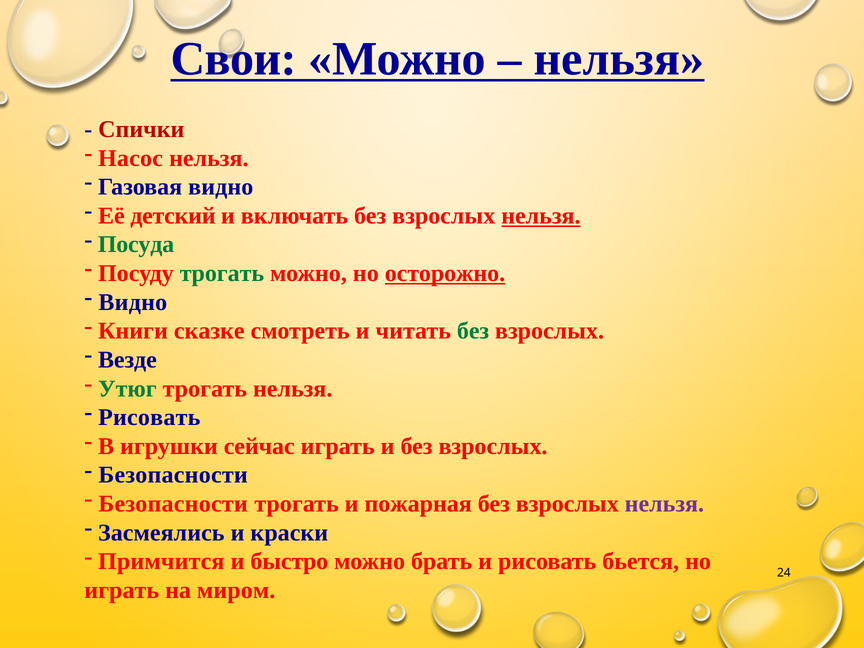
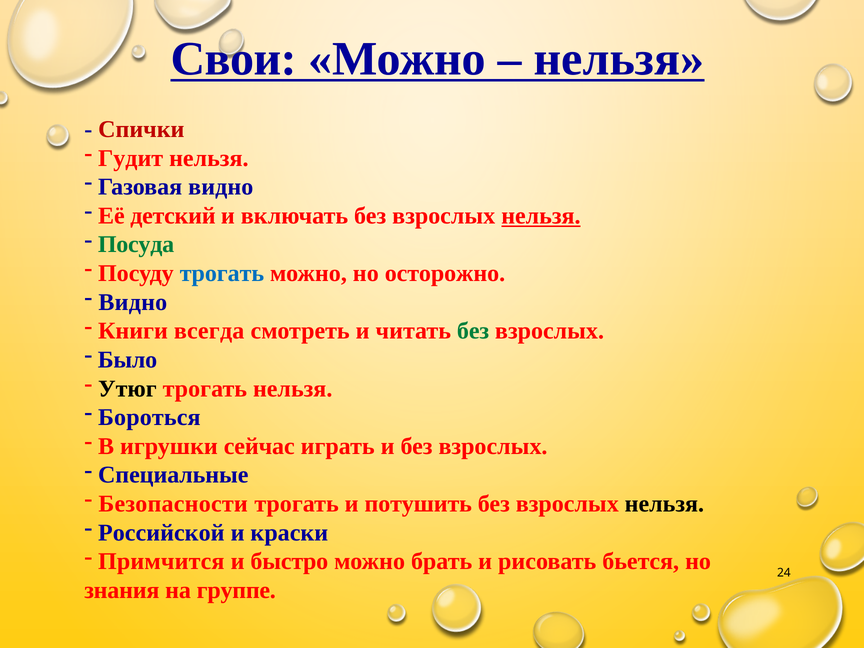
Насос: Насос -> Гудит
трогать at (222, 273) colour: green -> blue
осторожно underline: present -> none
сказке: сказке -> всегда
Везде: Везде -> Было
Утюг colour: green -> black
Рисовать at (149, 417): Рисовать -> Бороться
Безопасности at (173, 475): Безопасности -> Специальные
пожарная: пожарная -> потушить
нельзя at (664, 504) colour: purple -> black
Засмеялись: Засмеялись -> Российской
играть at (122, 590): играть -> знания
миром: миром -> группе
